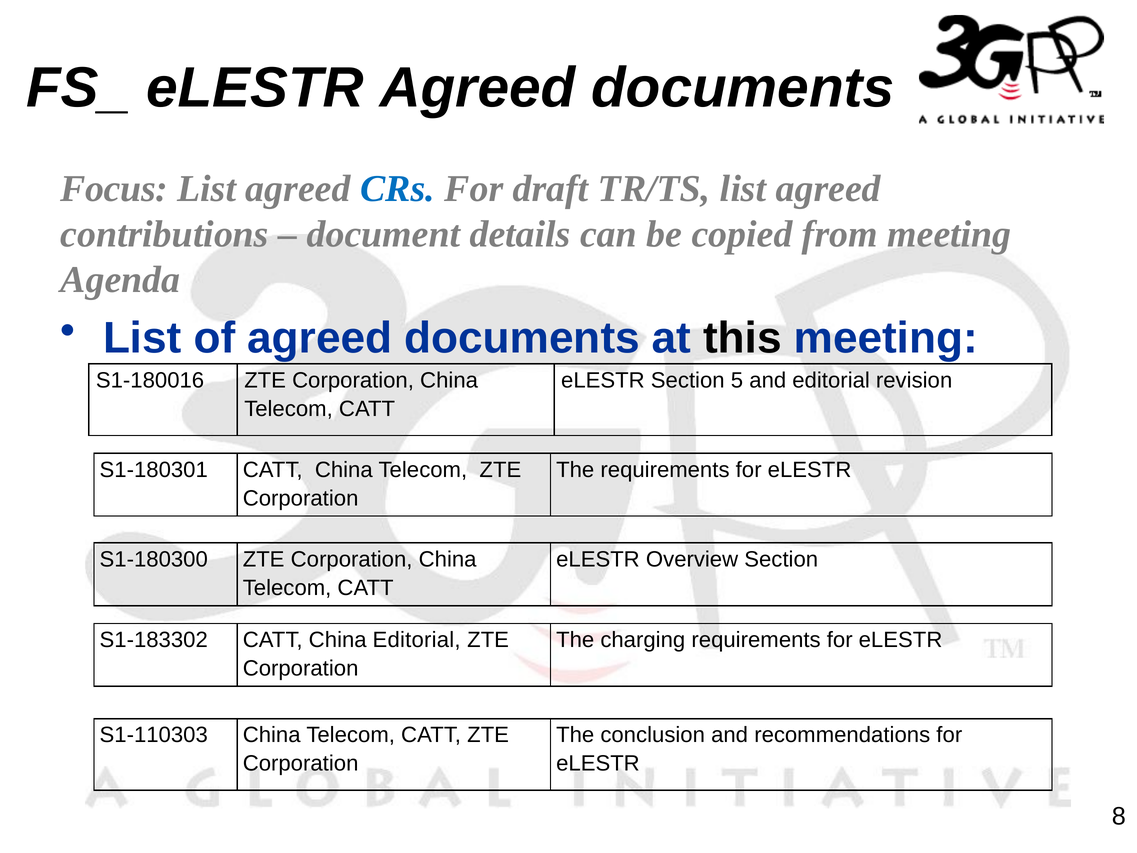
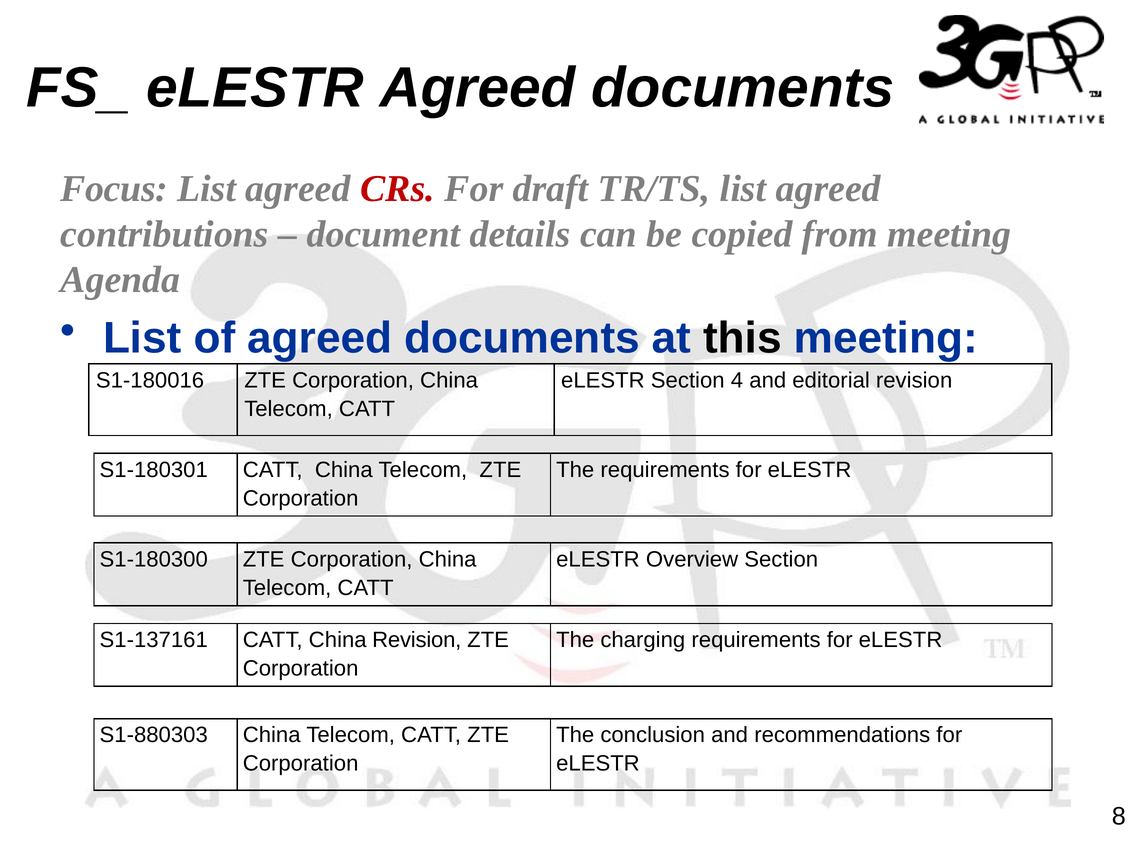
CRs colour: blue -> red
5: 5 -> 4
S1-183302: S1-183302 -> S1-137161
China Editorial: Editorial -> Revision
S1-110303: S1-110303 -> S1-880303
